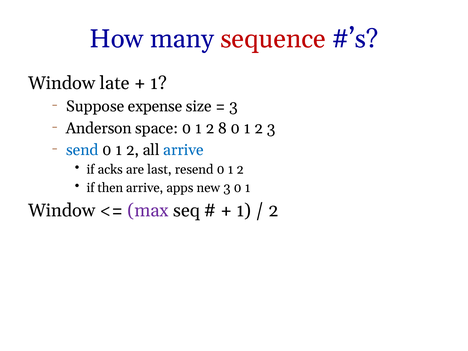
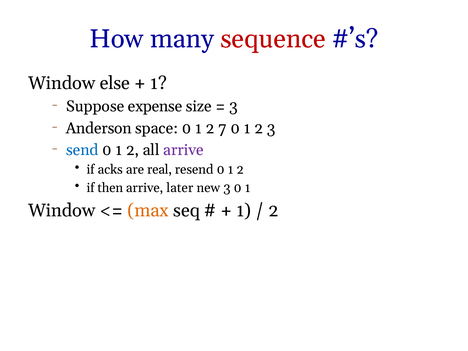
late: late -> else
8: 8 -> 7
arrive at (183, 150) colour: blue -> purple
last: last -> real
apps: apps -> later
max colour: purple -> orange
